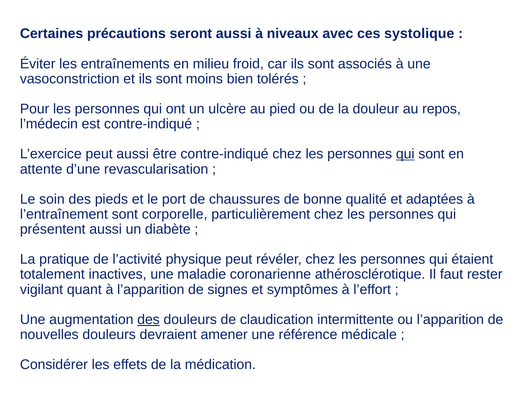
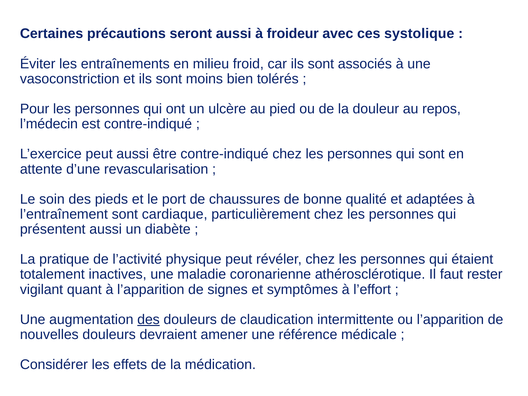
niveaux: niveaux -> froideur
qui at (405, 154) underline: present -> none
corporelle: corporelle -> cardiaque
